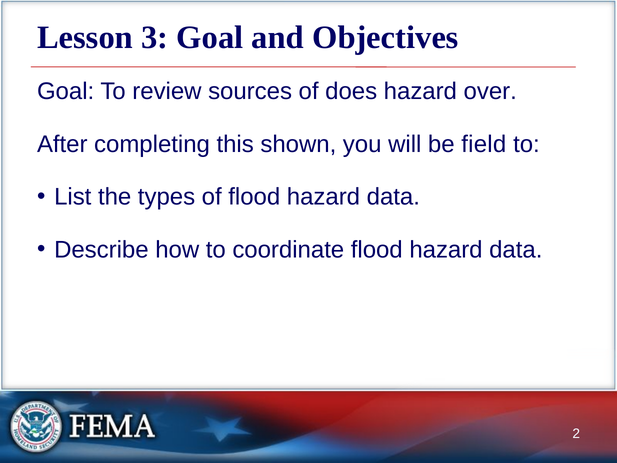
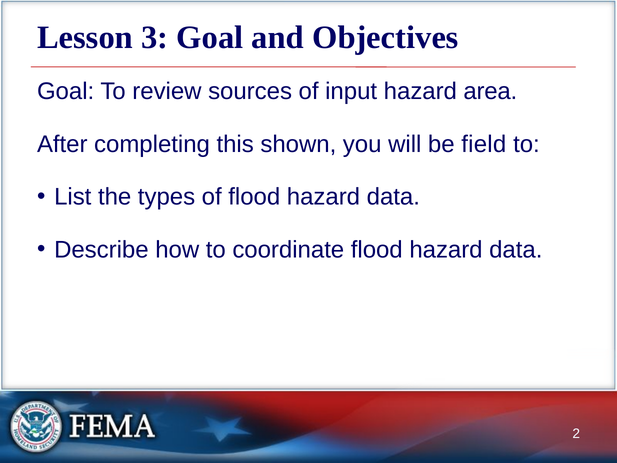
does: does -> input
over: over -> area
